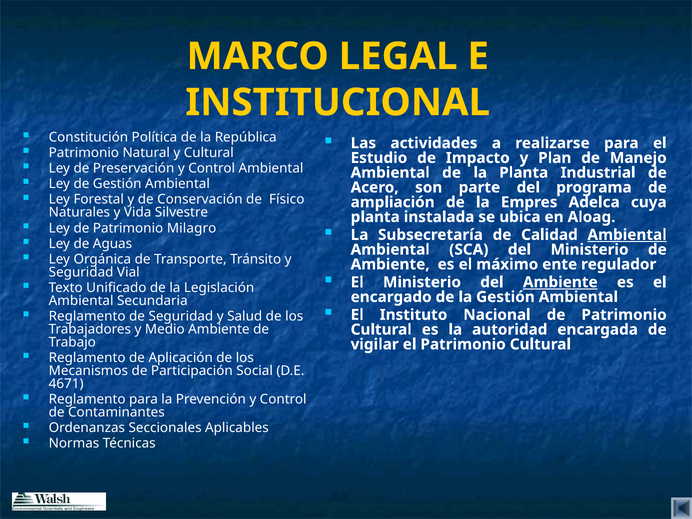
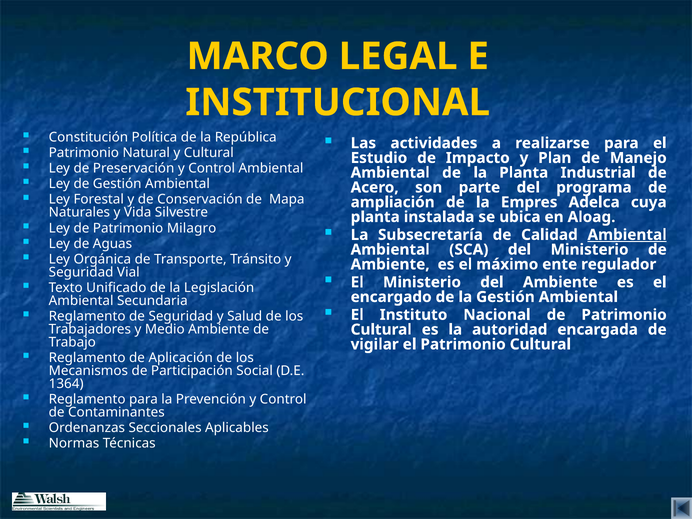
Físico: Físico -> Mapa
Ambiente at (560, 282) underline: present -> none
4671: 4671 -> 1364
